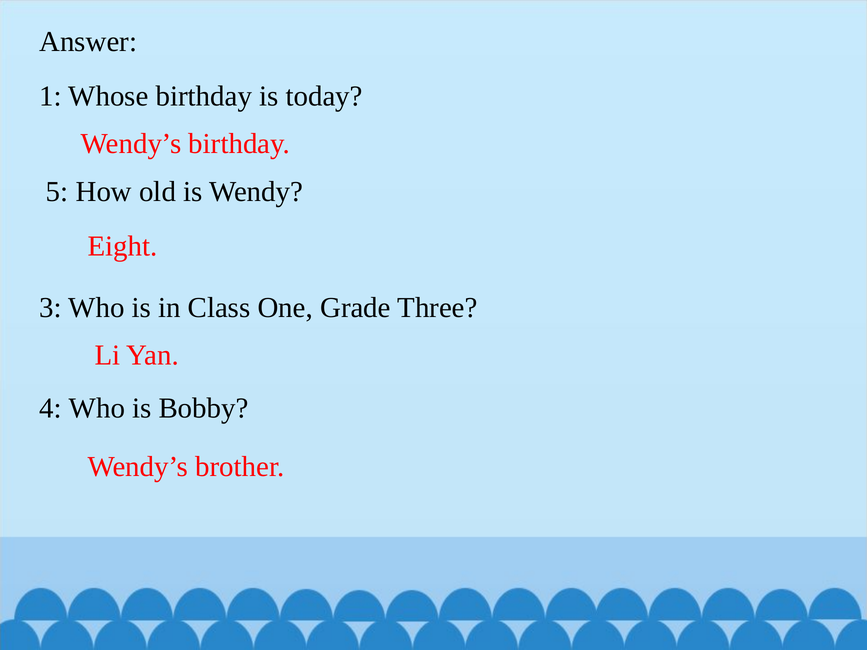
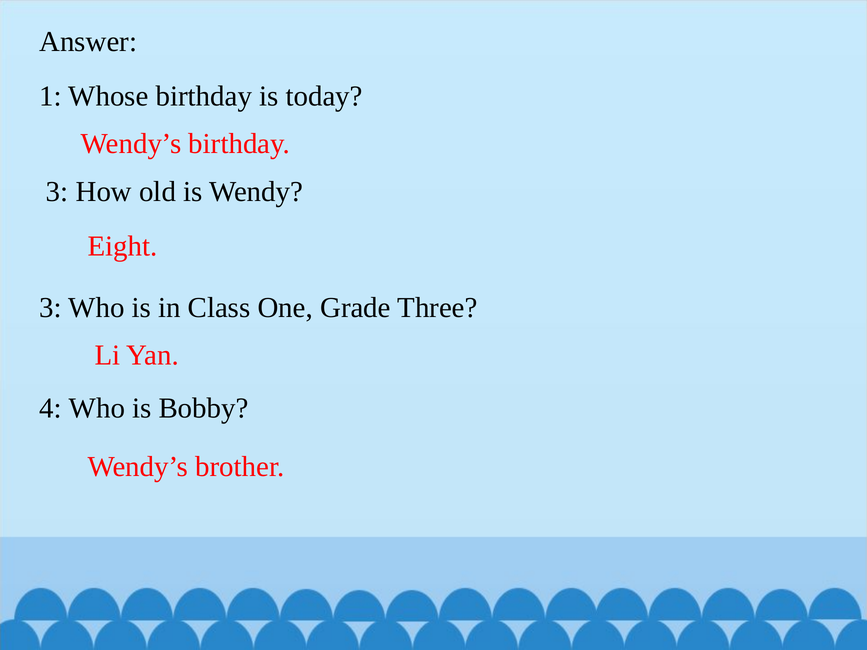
5 at (57, 192): 5 -> 3
